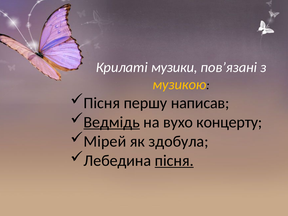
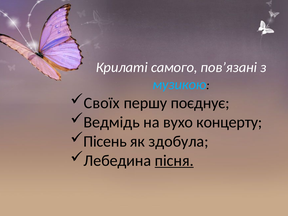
музики: музики -> самого
музикою colour: yellow -> light blue
Пісня at (102, 103): Пісня -> Своїх
написав: написав -> поєднує
Ведмідь underline: present -> none
Мірей: Мірей -> Пісень
